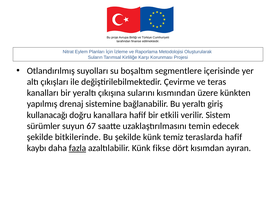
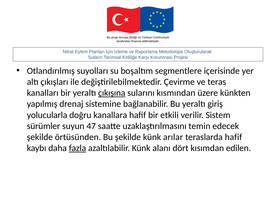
çıkışına underline: none -> present
kullanacağı: kullanacağı -> yolucularla
67: 67 -> 47
bitkilerinde: bitkilerinde -> örtüsünden
temiz: temiz -> arılar
fikse: fikse -> alanı
ayıran: ayıran -> edilen
